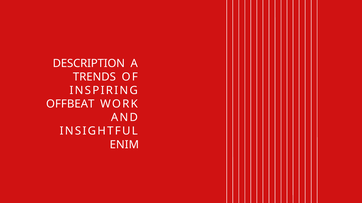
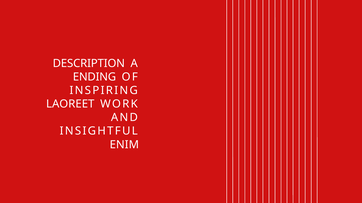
TRENDS: TRENDS -> ENDING
OFFBEAT: OFFBEAT -> LAOREET
